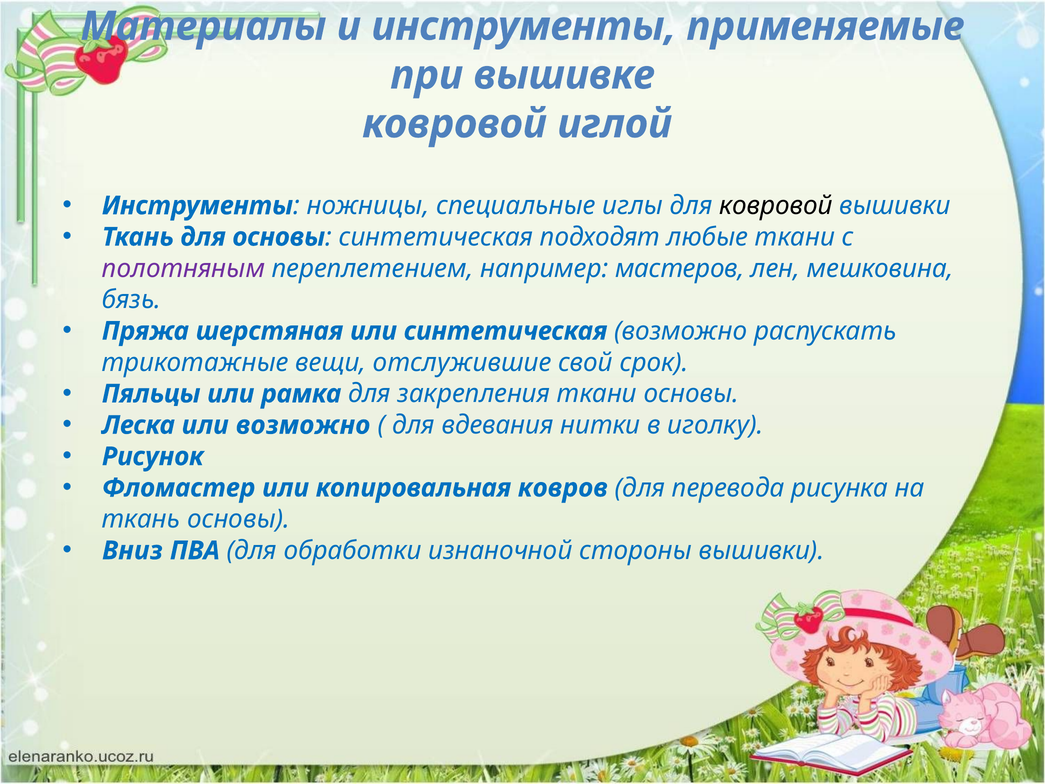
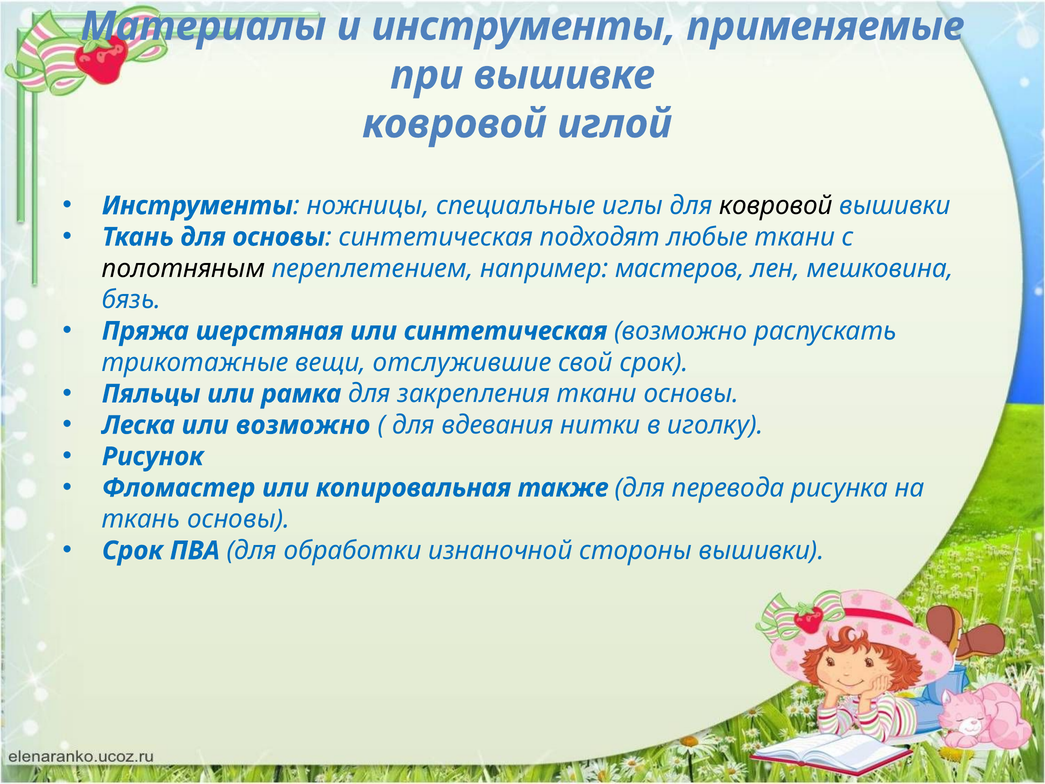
полотняным colour: purple -> black
ковров: ковров -> также
Вниз at (132, 550): Вниз -> Срок
